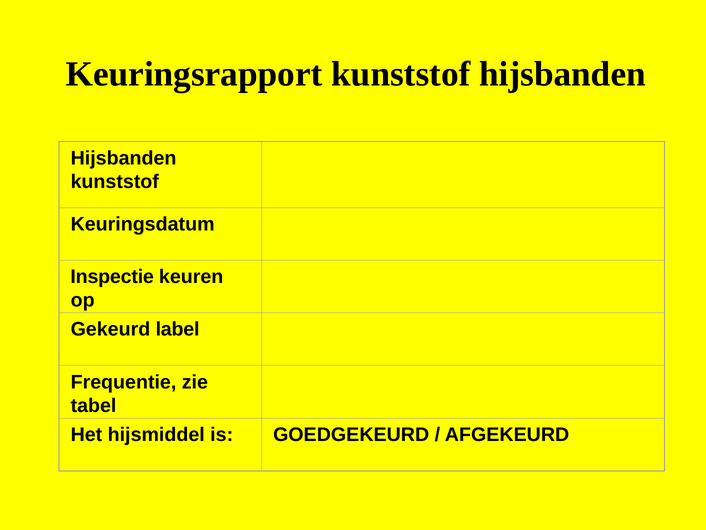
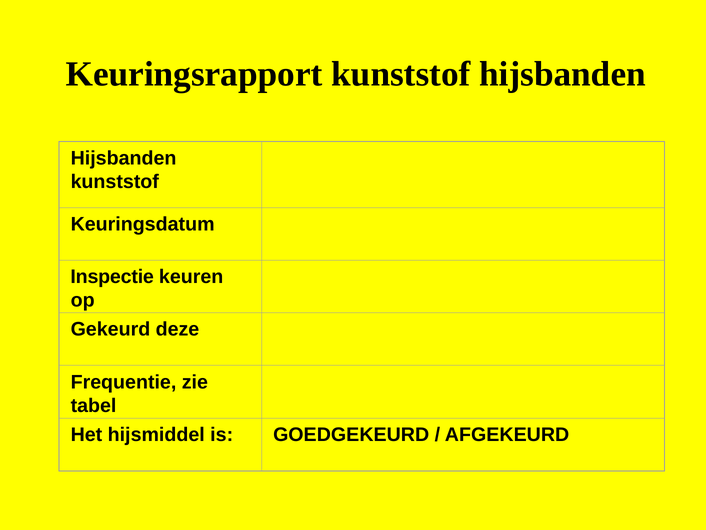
label: label -> deze
